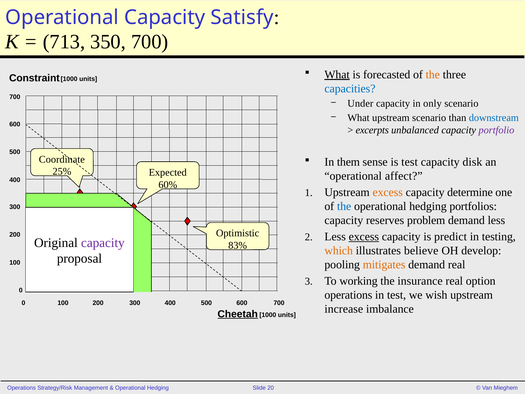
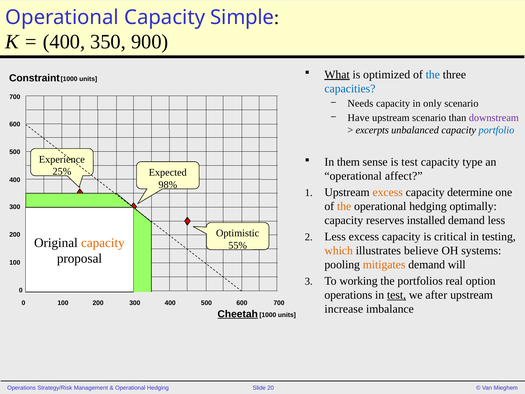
Satisfy: Satisfy -> Simple
713 at (64, 42): 713 -> 400
350 700: 700 -> 900
forecasted: forecasted -> optimized
the at (433, 74) colour: orange -> blue
Under: Under -> Needs
What at (358, 118): What -> Have
downstream colour: blue -> purple
portfolio colour: purple -> blue
Coordinate: Coordinate -> Experience
disk: disk -> type
60%: 60% -> 98%
the at (344, 206) colour: blue -> orange
portfolios: portfolios -> optimally
problem: problem -> installed
excess at (364, 237) underline: present -> none
predict: predict -> critical
capacity at (103, 243) colour: purple -> orange
83%: 83% -> 55%
develop: develop -> systems
demand real: real -> will
insurance: insurance -> portfolios
test at (397, 295) underline: none -> present
wish: wish -> after
